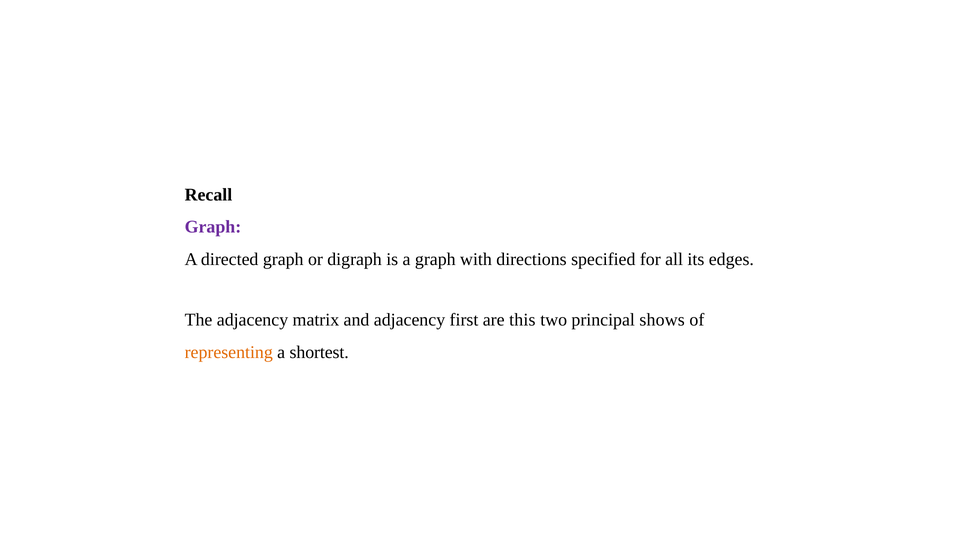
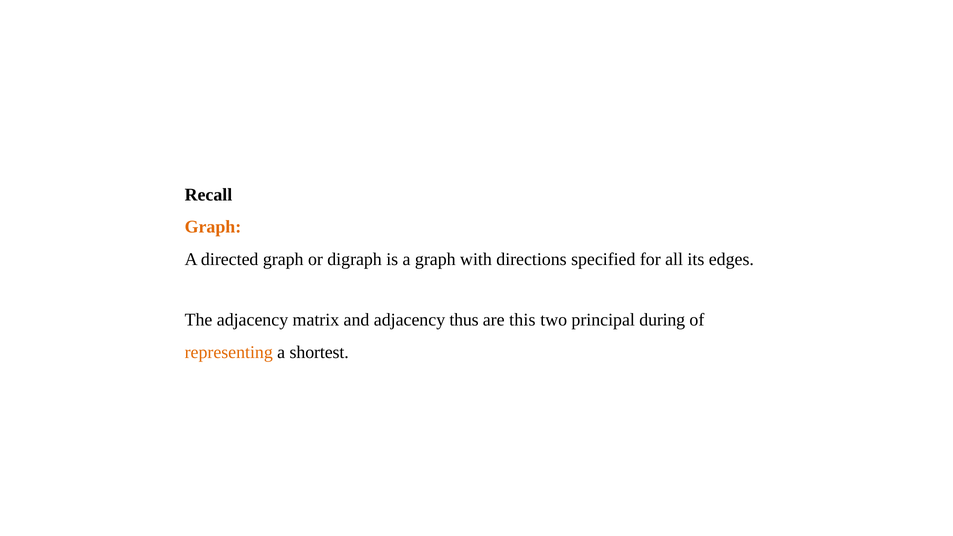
Graph at (213, 227) colour: purple -> orange
first: first -> thus
shows: shows -> during
